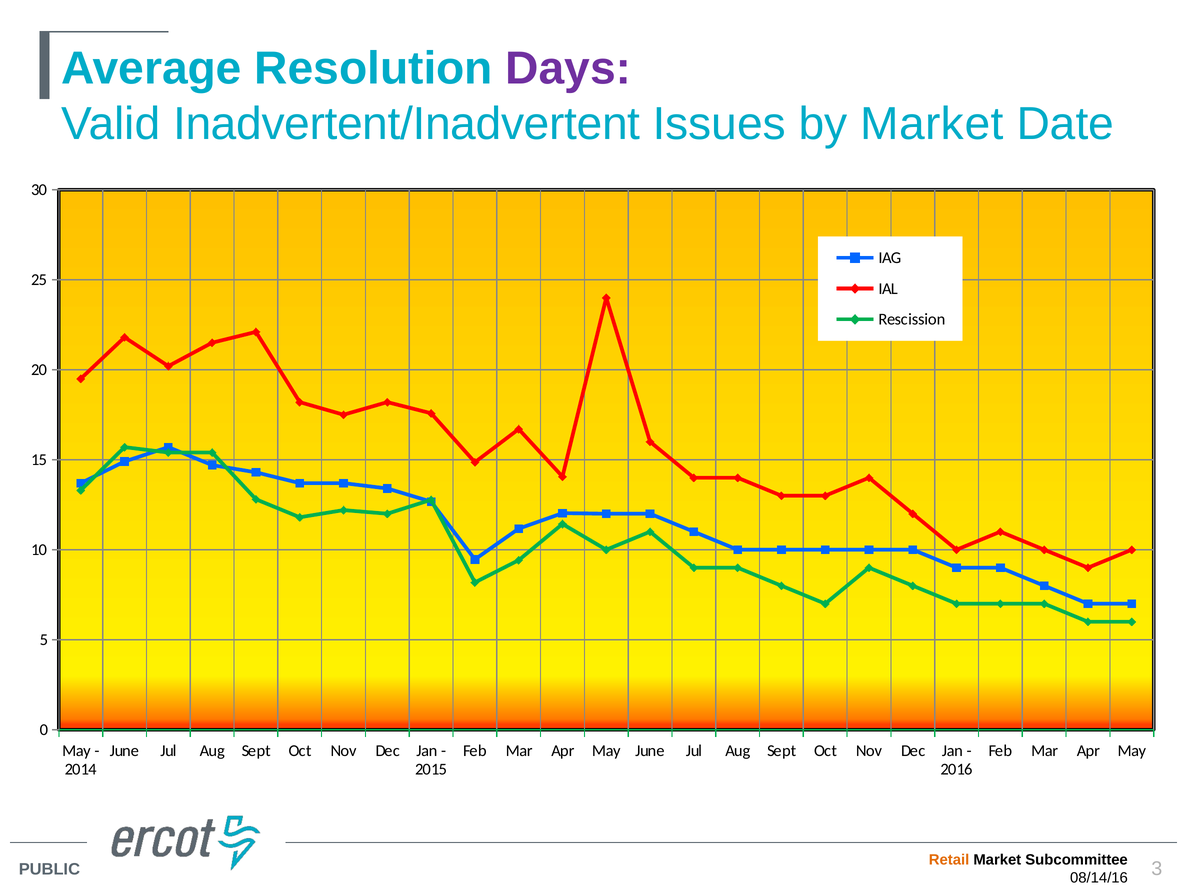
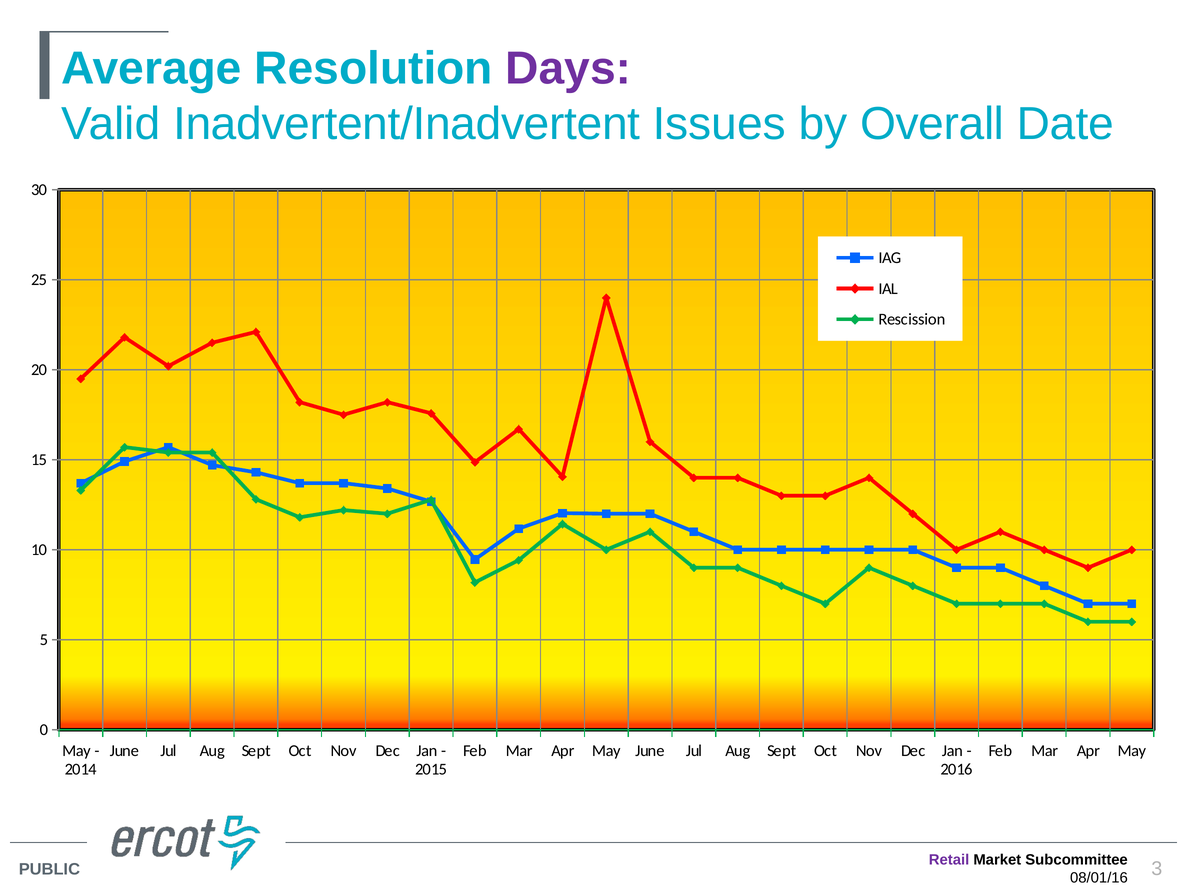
by Market: Market -> Overall
Retail colour: orange -> purple
08/14/16: 08/14/16 -> 08/01/16
